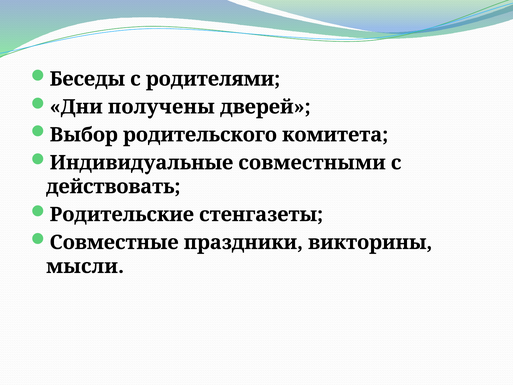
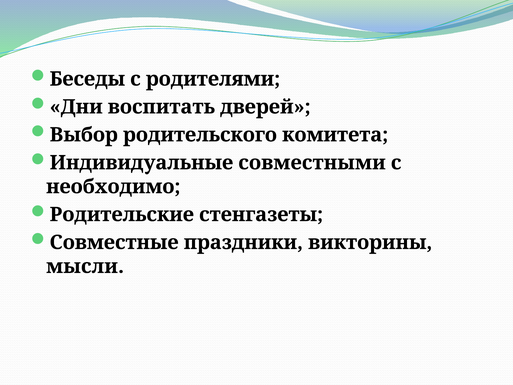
получены: получены -> воспитать
действовать: действовать -> необходимо
